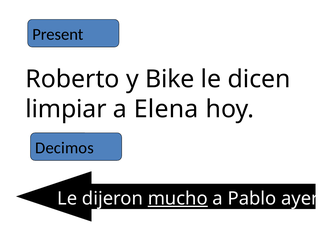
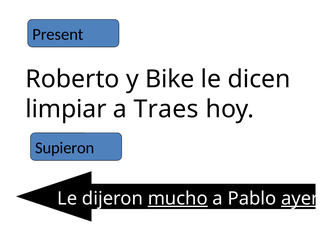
Elena: Elena -> Traes
Decimos: Decimos -> Supieron
ayer underline: none -> present
